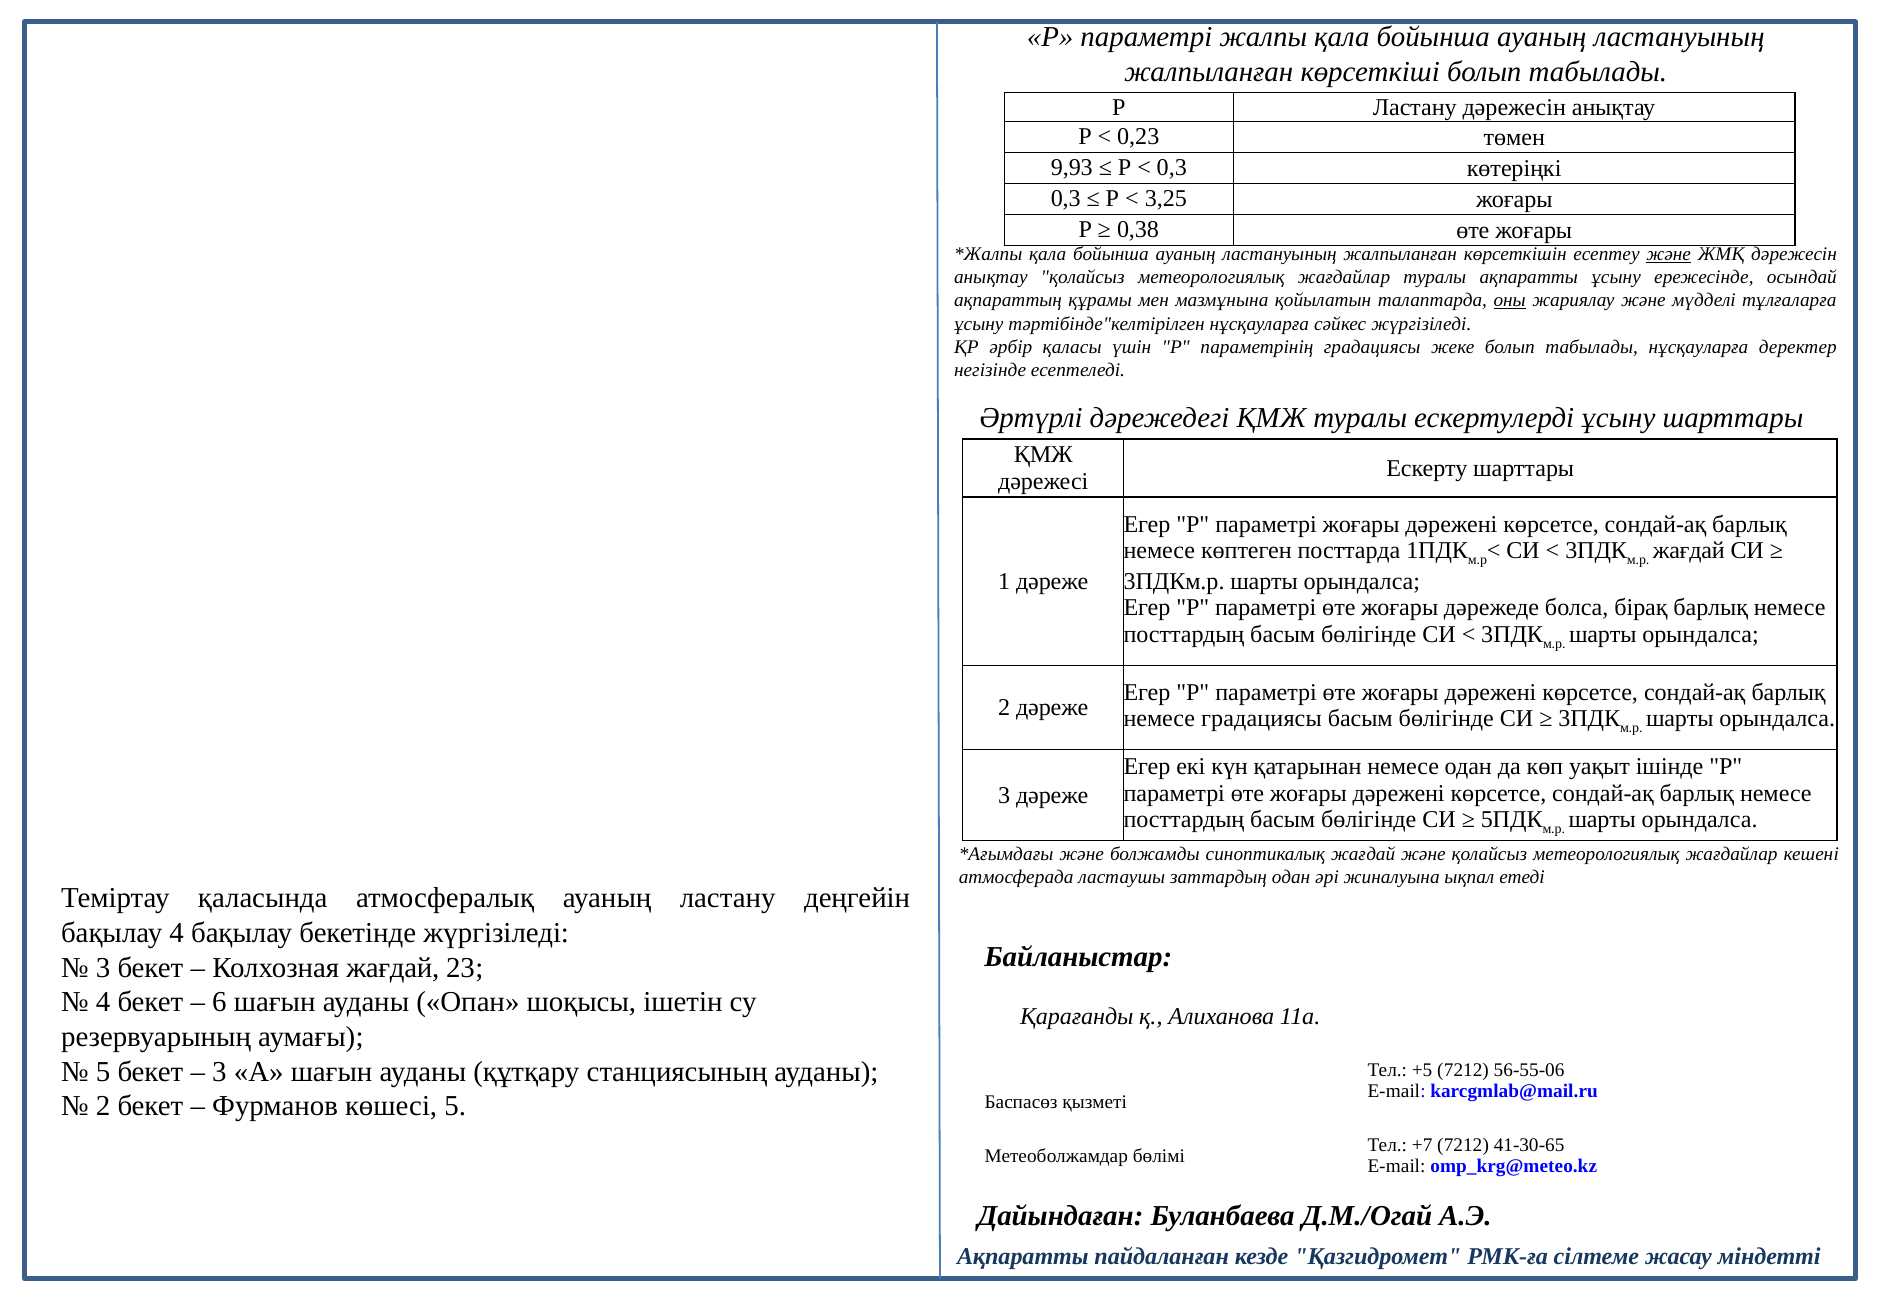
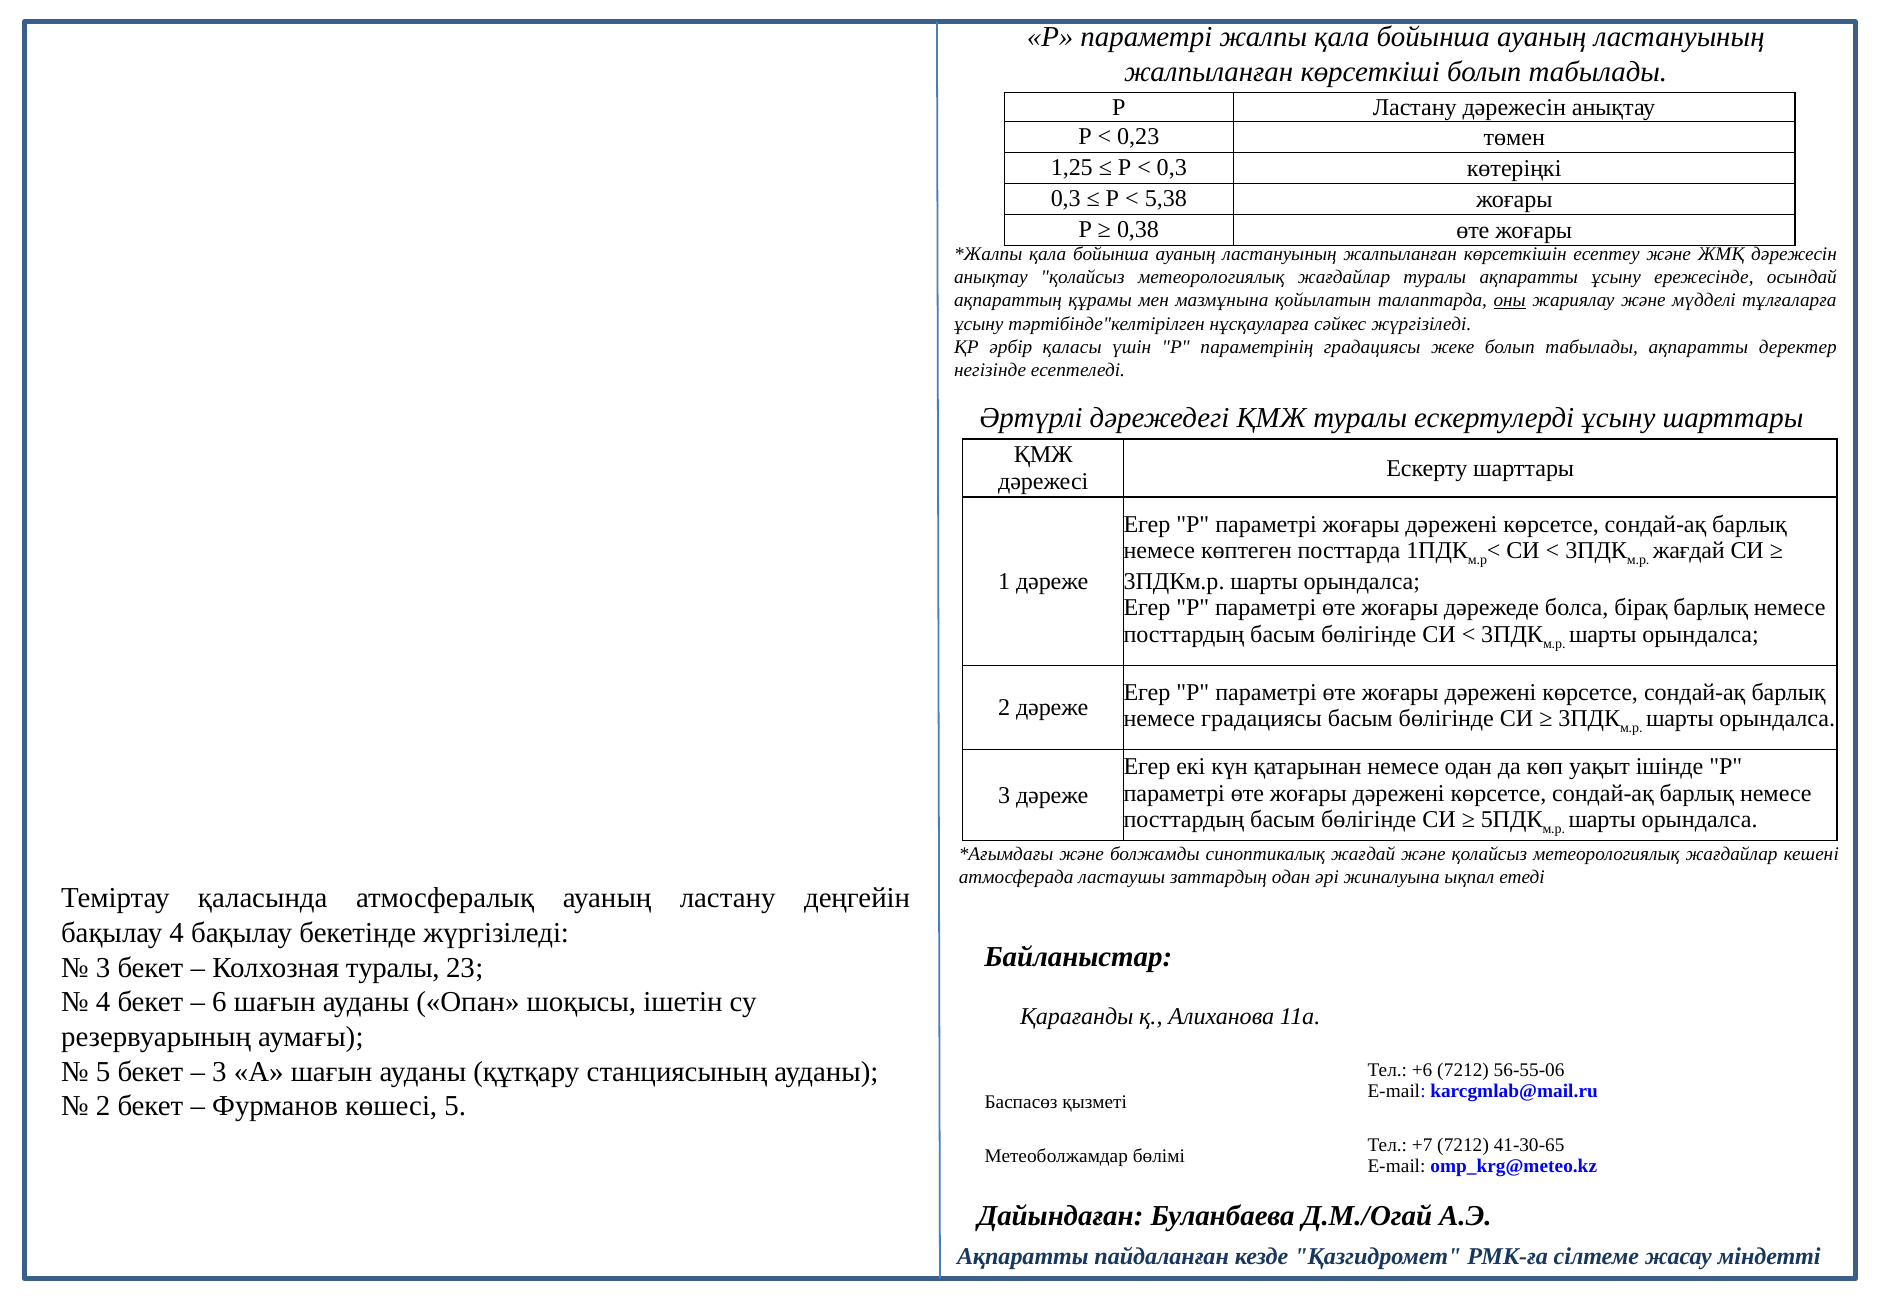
9,93: 9,93 -> 1,25
3,25: 3,25 -> 5,38
және at (1669, 255) underline: present -> none
табылады нұсқауларға: нұсқауларға -> ақпаратты
Колхозная жағдай: жағдай -> туралы
+5: +5 -> +6
